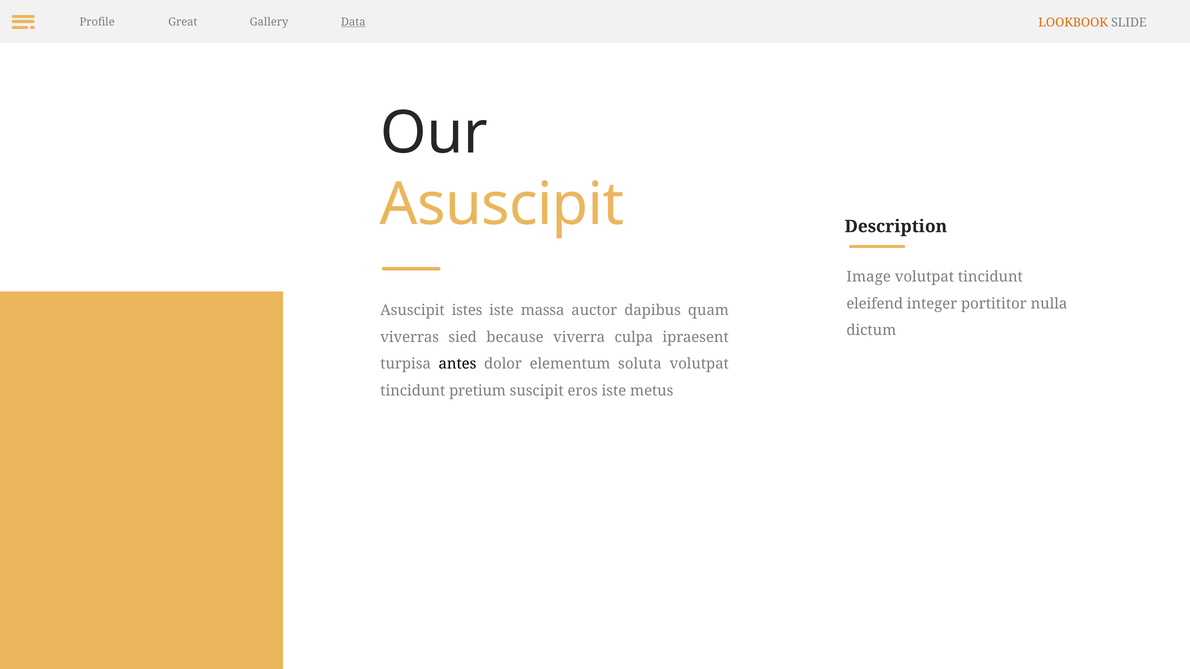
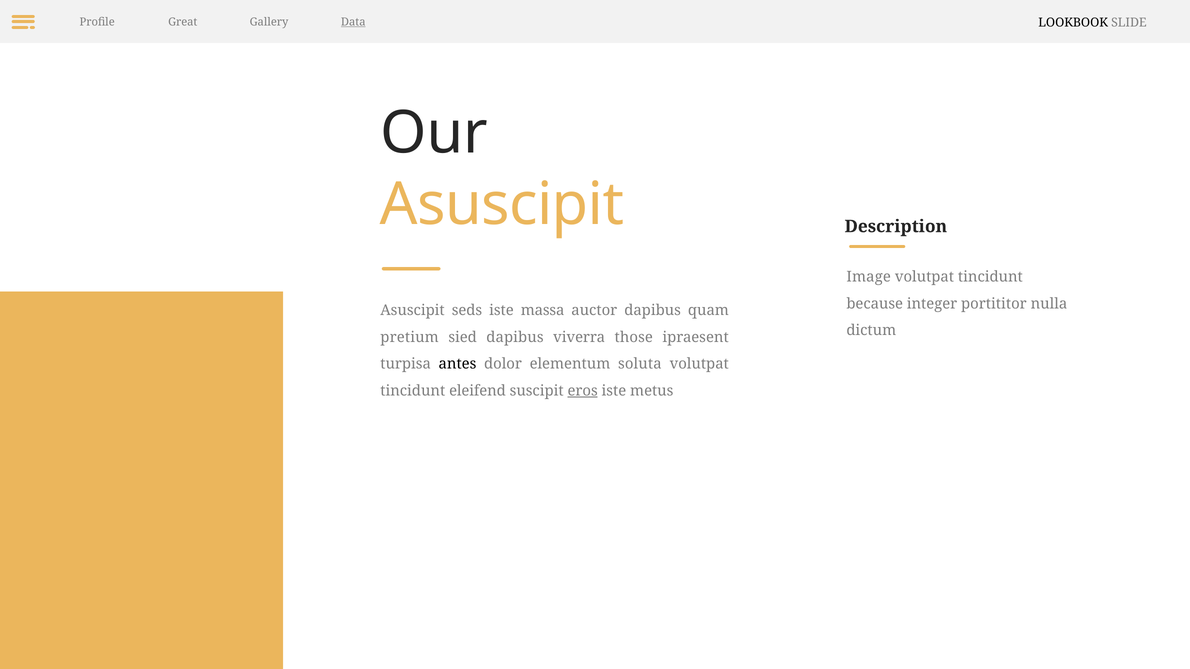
LOOKBOOK colour: orange -> black
eleifend: eleifend -> because
istes: istes -> seds
viverras: viverras -> pretium
sied because: because -> dapibus
culpa: culpa -> those
pretium: pretium -> eleifend
eros underline: none -> present
